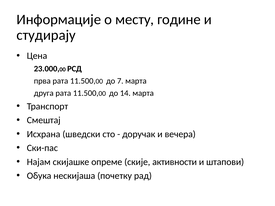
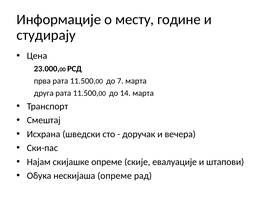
активности: активности -> евалуације
нескијаша почетку: почетку -> опреме
